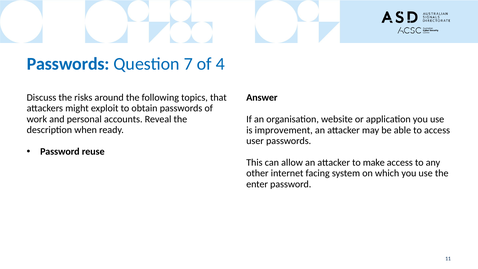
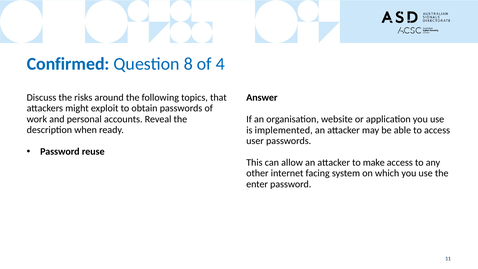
Passwords at (68, 64): Passwords -> Confirmed
7: 7 -> 8
improvement: improvement -> implemented
